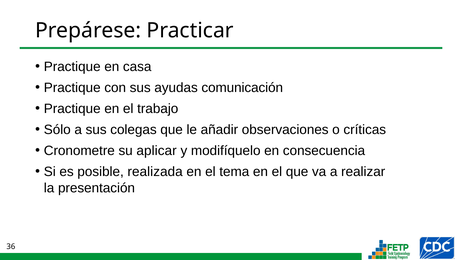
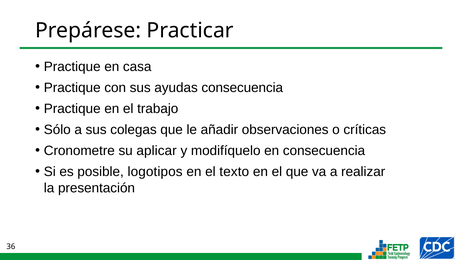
ayudas comunicación: comunicación -> consecuencia
realizada: realizada -> logotipos
tema: tema -> texto
